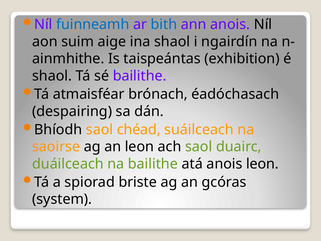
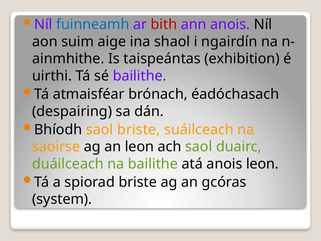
bith colour: blue -> red
shaol at (52, 76): shaol -> uirthi
saol chéad: chéad -> briste
